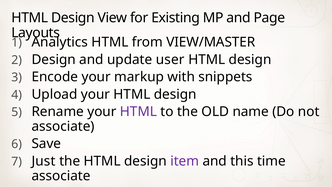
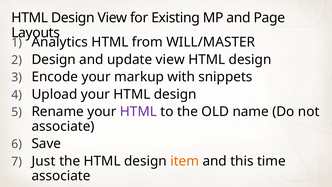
VIEW/MASTER: VIEW/MASTER -> WILL/MASTER
update user: user -> view
item colour: purple -> orange
